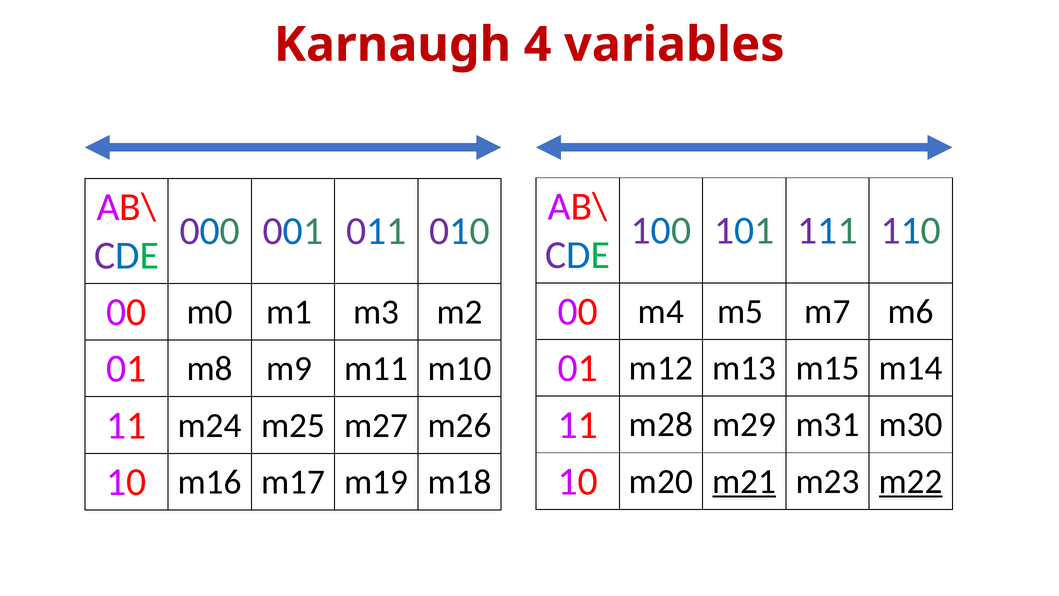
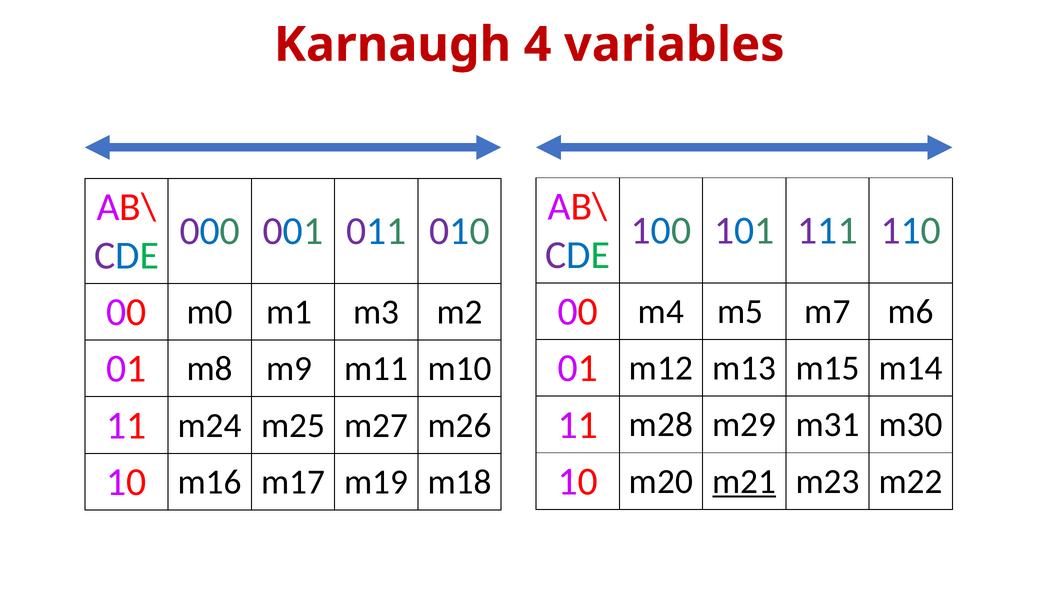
m22 underline: present -> none
